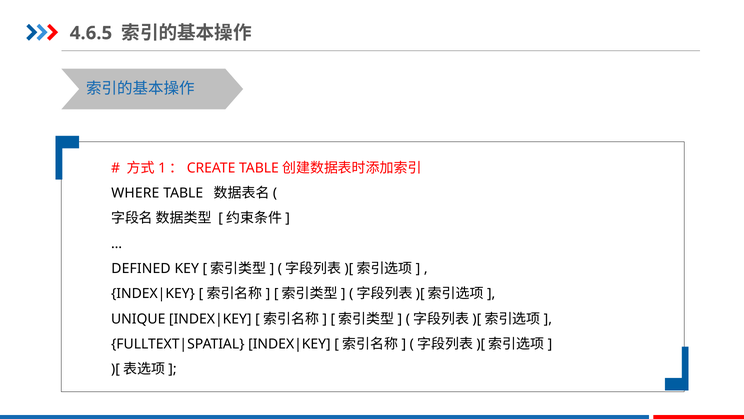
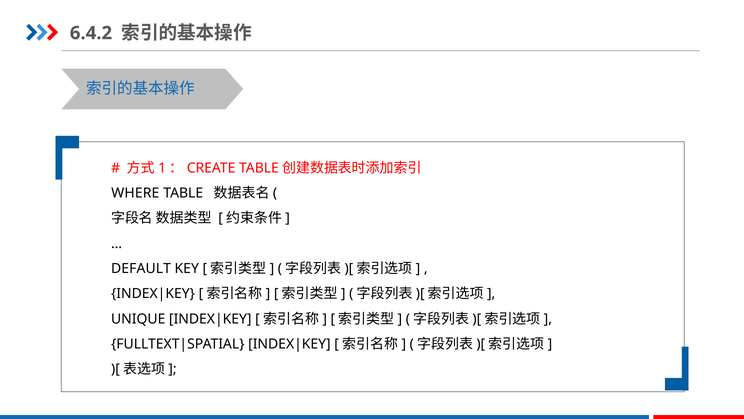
4.6.5: 4.6.5 -> 6.4.2
DEFINED: DEFINED -> DEFAULT
